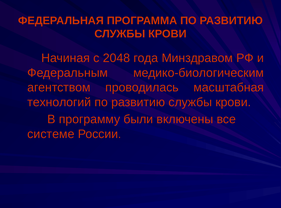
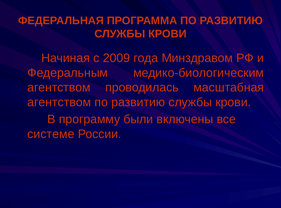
2048: 2048 -> 2009
технологий at (59, 102): технологий -> агентством
